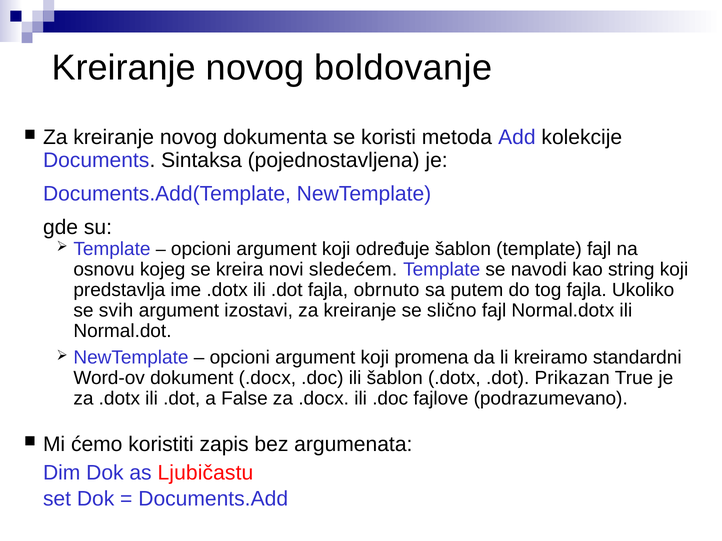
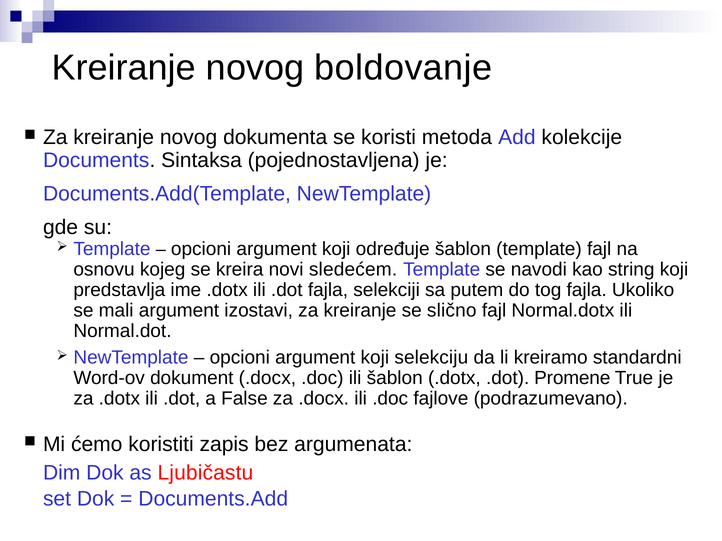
obrnuto: obrnuto -> selekciji
svih: svih -> mali
promena: promena -> selekciju
Prikazan: Prikazan -> Promene
